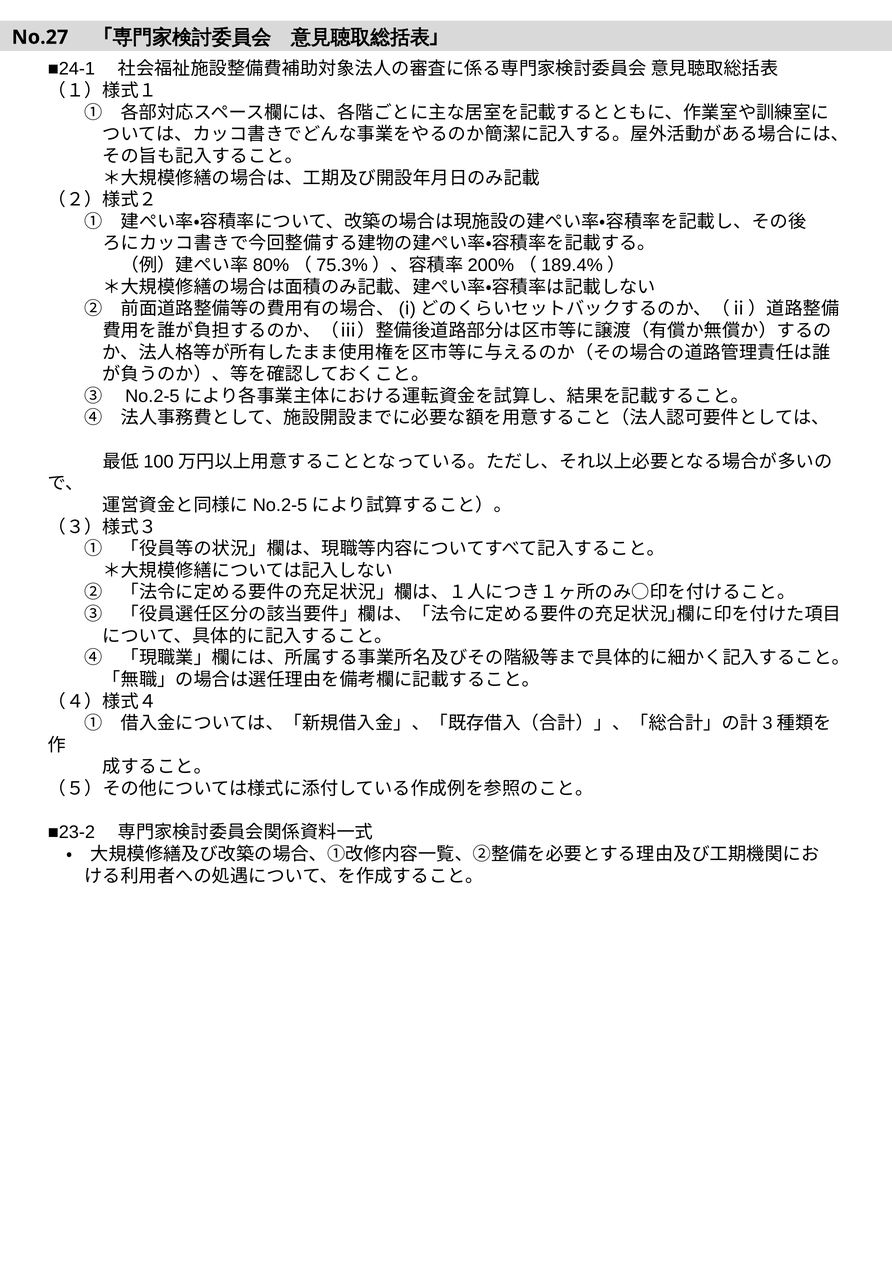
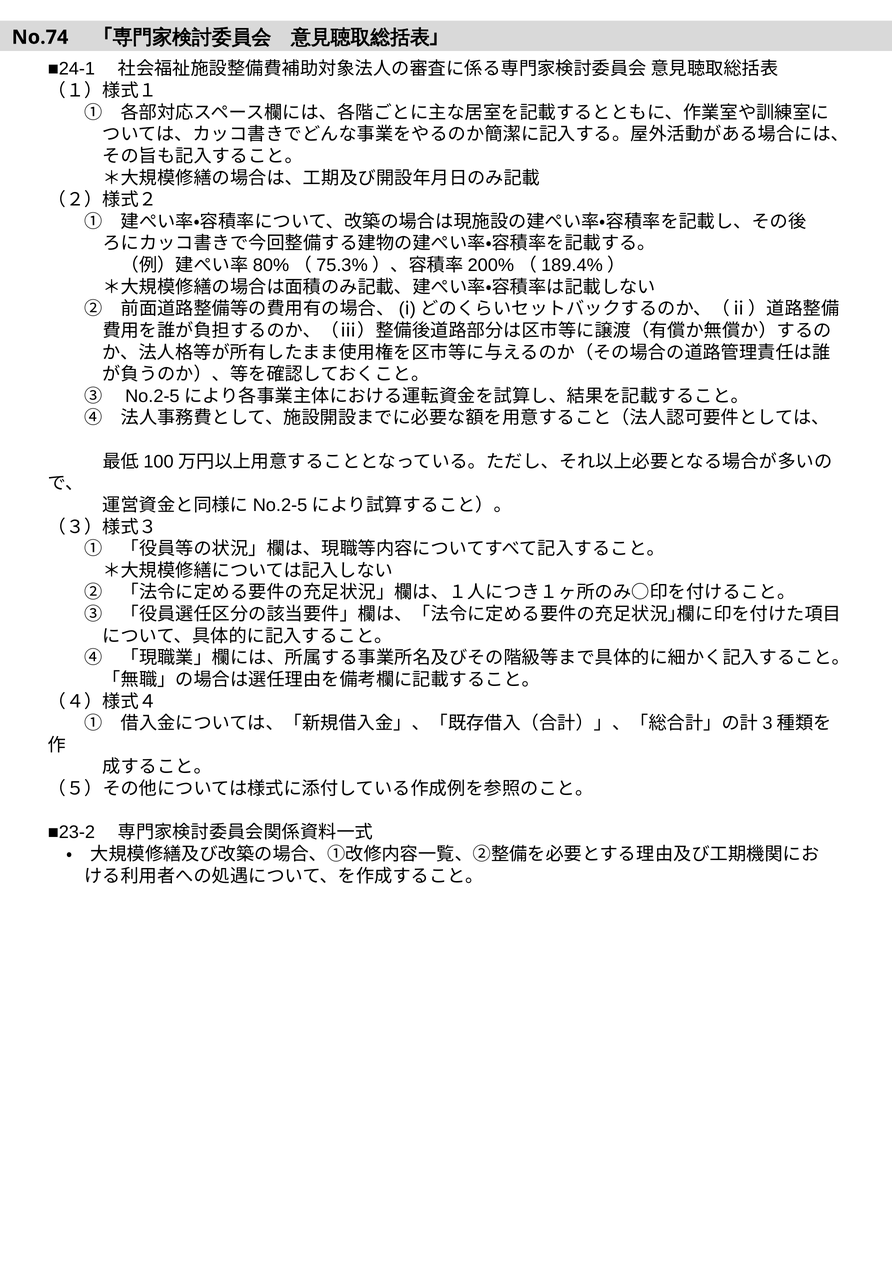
No.27: No.27 -> No.74
